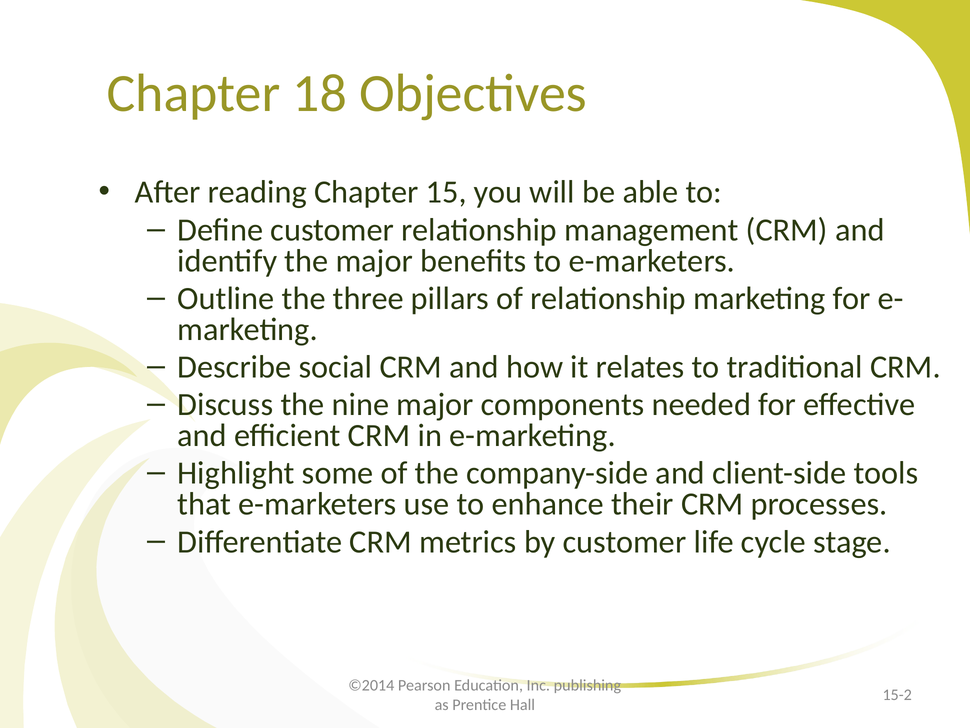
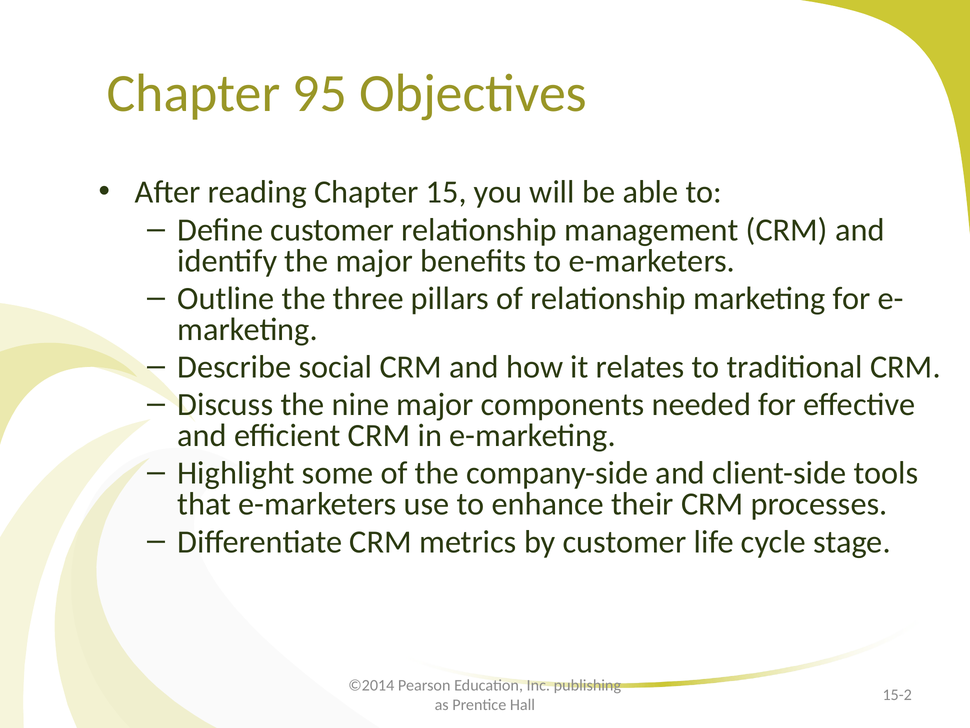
18: 18 -> 95
